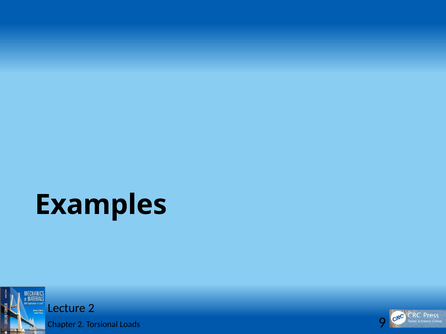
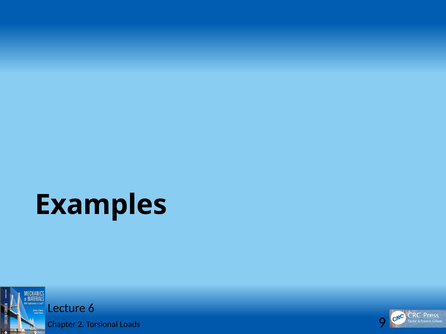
Lecture 2: 2 -> 6
